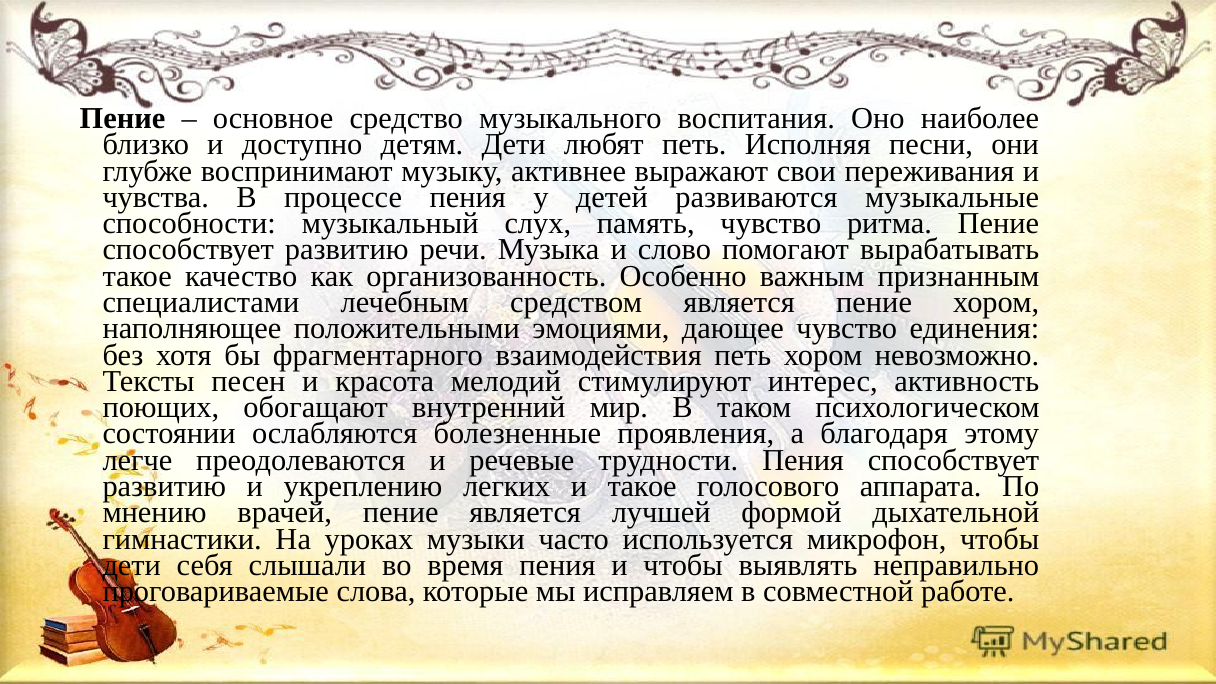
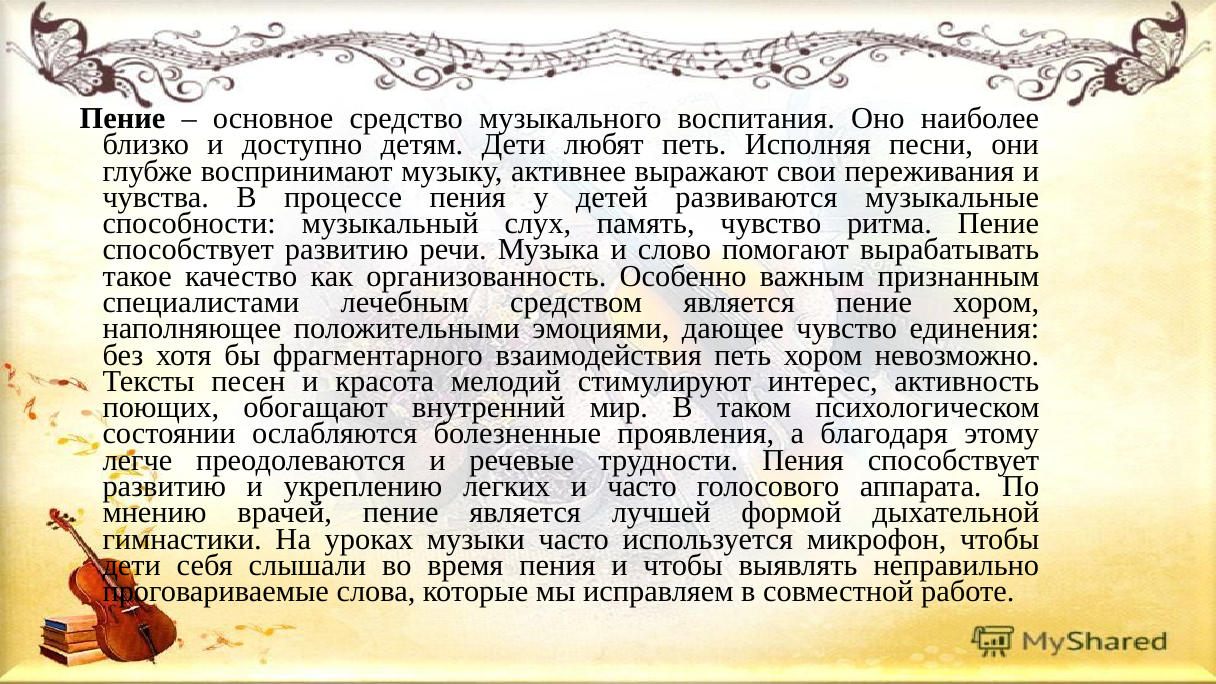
и такое: такое -> часто
